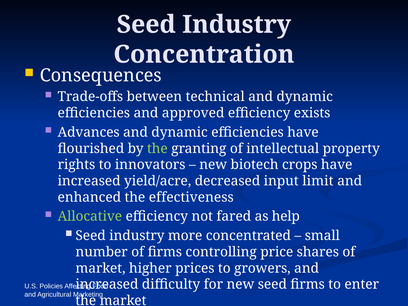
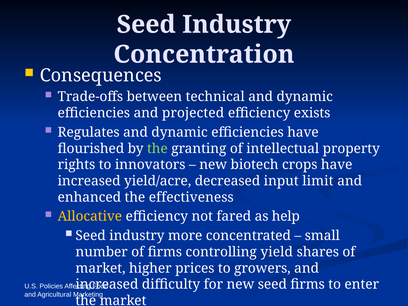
approved: approved -> projected
Advances: Advances -> Regulates
Allocative colour: light green -> yellow
price: price -> yield
